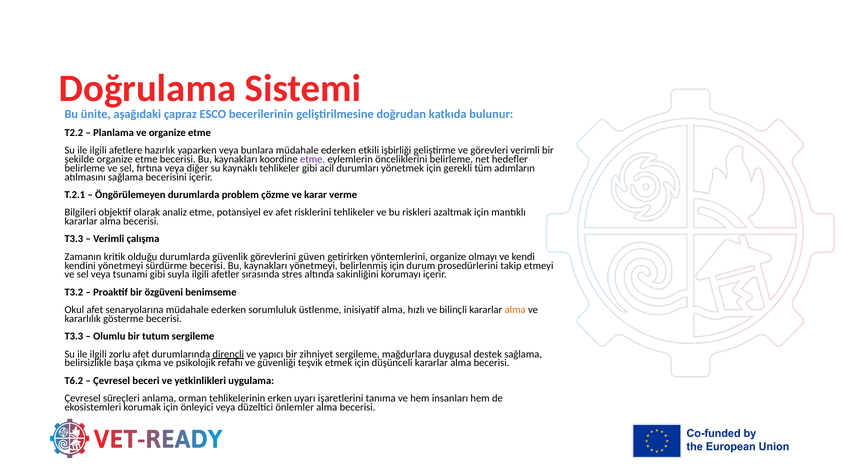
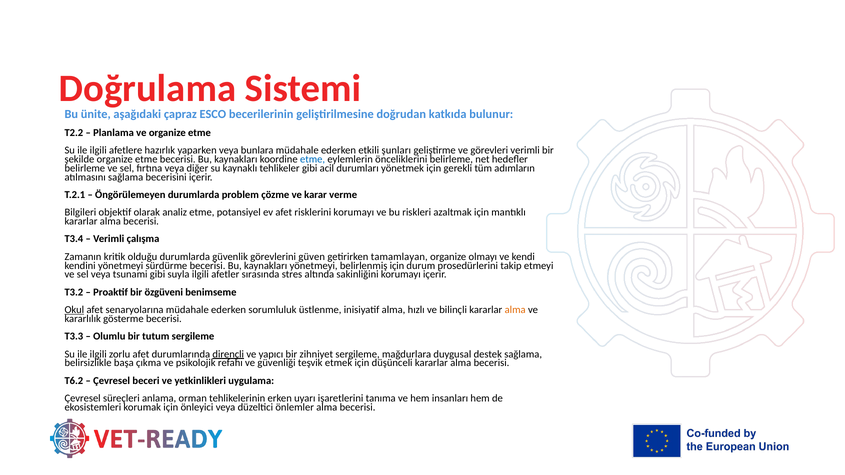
işbirliği: işbirliği -> şunları
etme at (313, 159) colour: purple -> blue
risklerini tehlikeler: tehlikeler -> korumayı
T3.3 at (74, 239): T3.3 -> T3.4
yöntemlerini: yöntemlerini -> tamamlayan
Okul underline: none -> present
